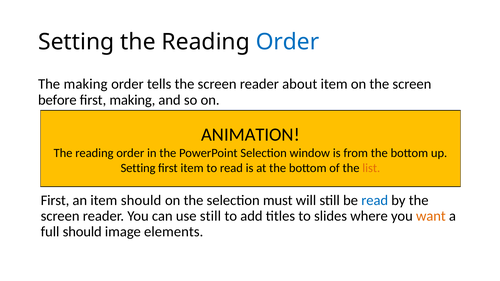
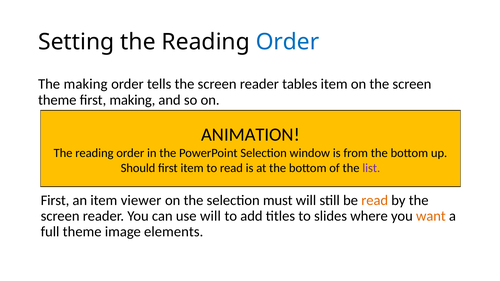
about: about -> tables
before at (57, 100): before -> theme
Setting at (138, 168): Setting -> Should
list colour: orange -> purple
item should: should -> viewer
read at (375, 201) colour: blue -> orange
use still: still -> will
full should: should -> theme
